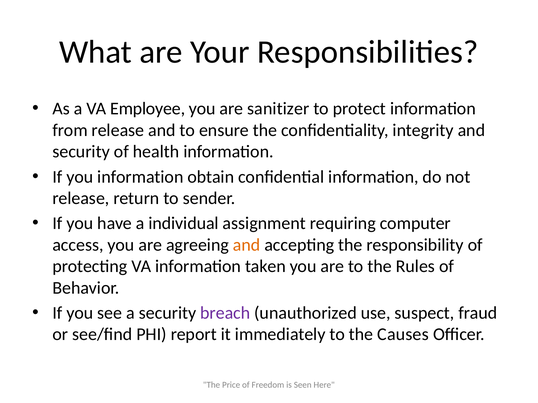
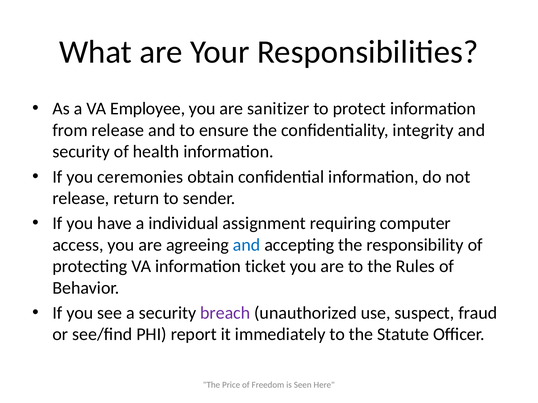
you information: information -> ceremonies
and at (247, 245) colour: orange -> blue
taken: taken -> ticket
Causes: Causes -> Statute
